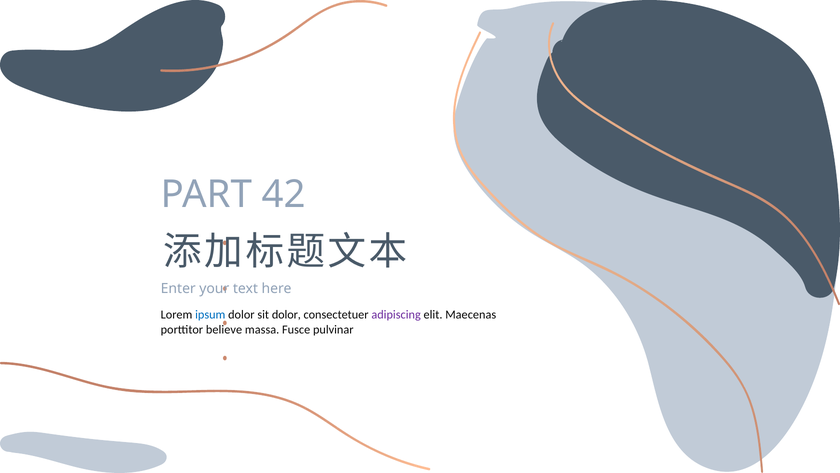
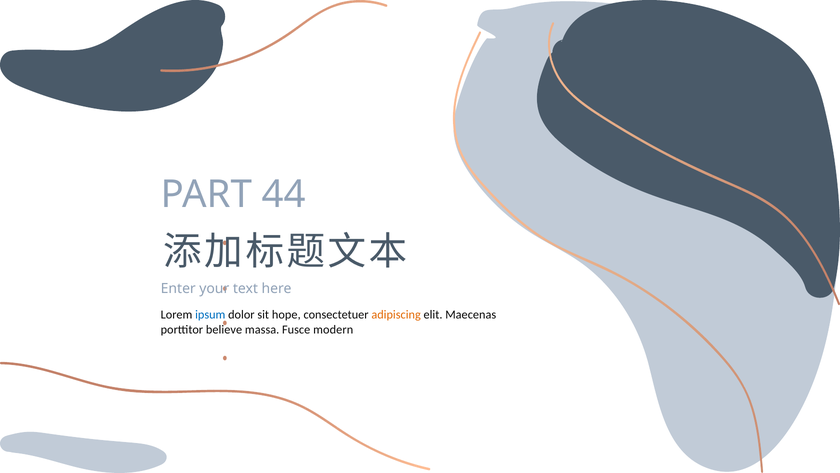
42: 42 -> 44
sit dolor: dolor -> hope
adipiscing colour: purple -> orange
pulvinar: pulvinar -> modern
